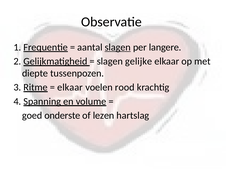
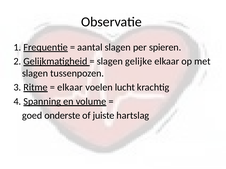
slagen at (118, 47) underline: present -> none
langere: langere -> spieren
diepte at (35, 74): diepte -> slagen
rood: rood -> lucht
lezen: lezen -> juiste
